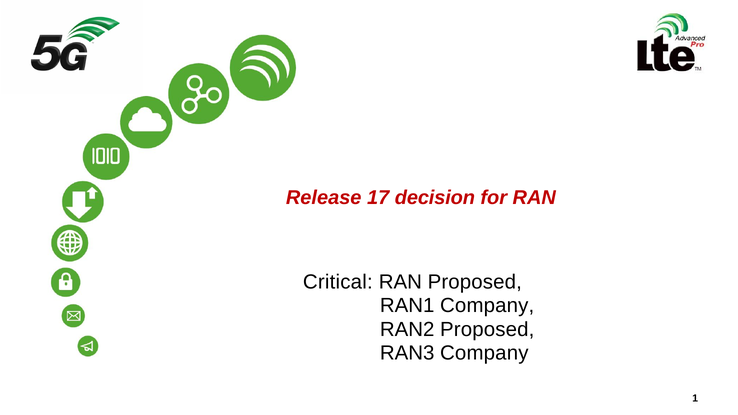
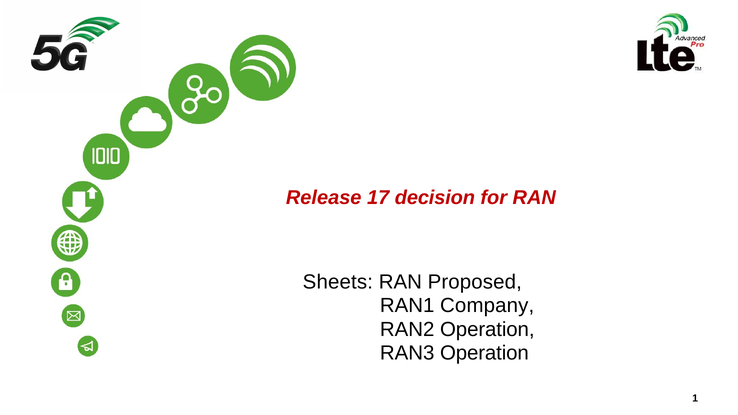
Critical: Critical -> Sheets
RAN2 Proposed: Proposed -> Operation
RAN3 Company: Company -> Operation
